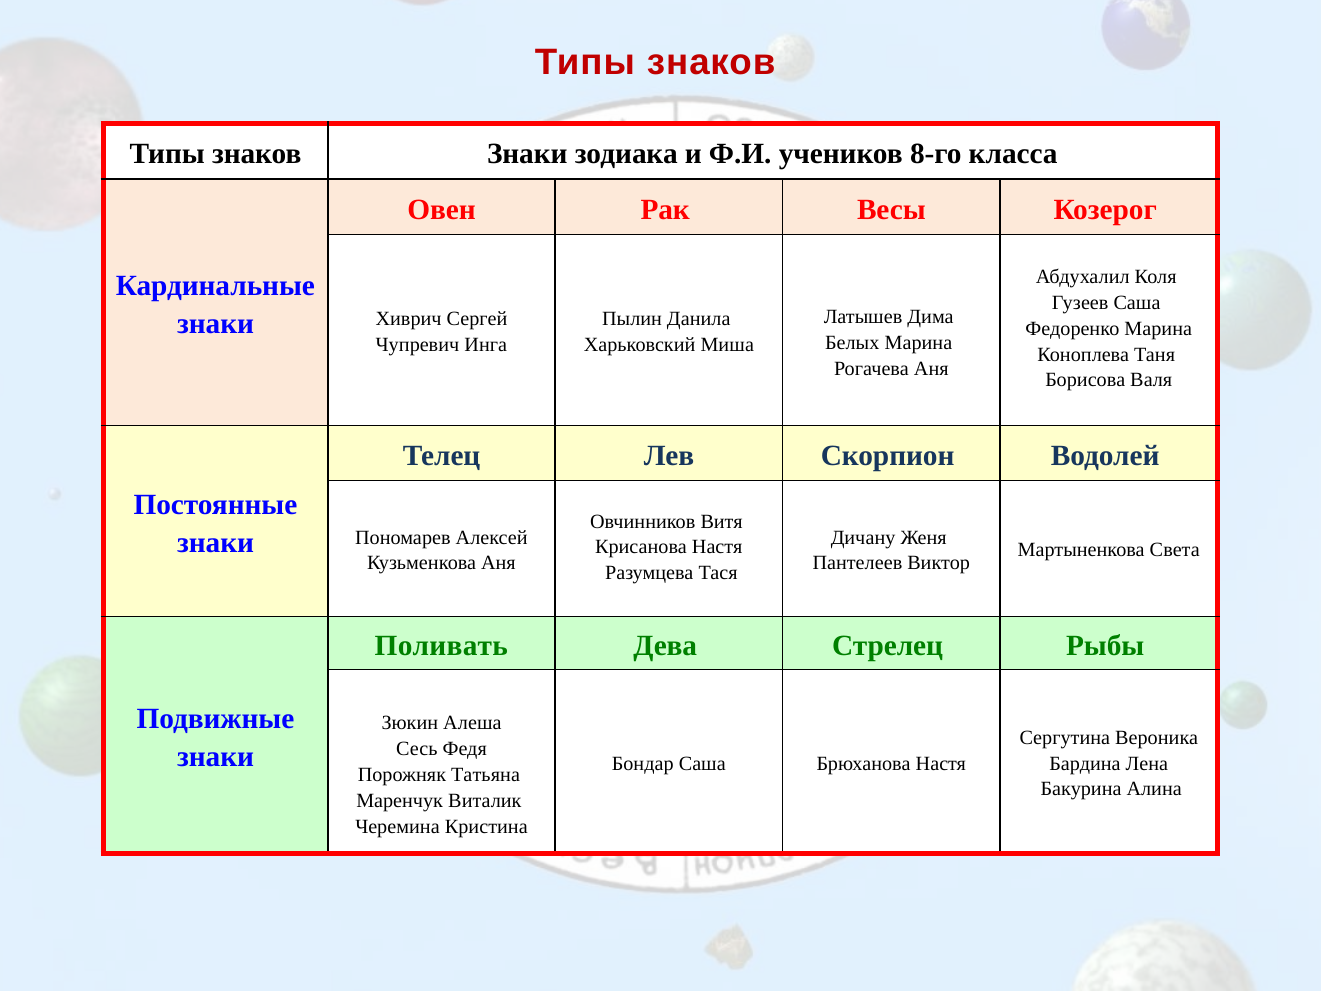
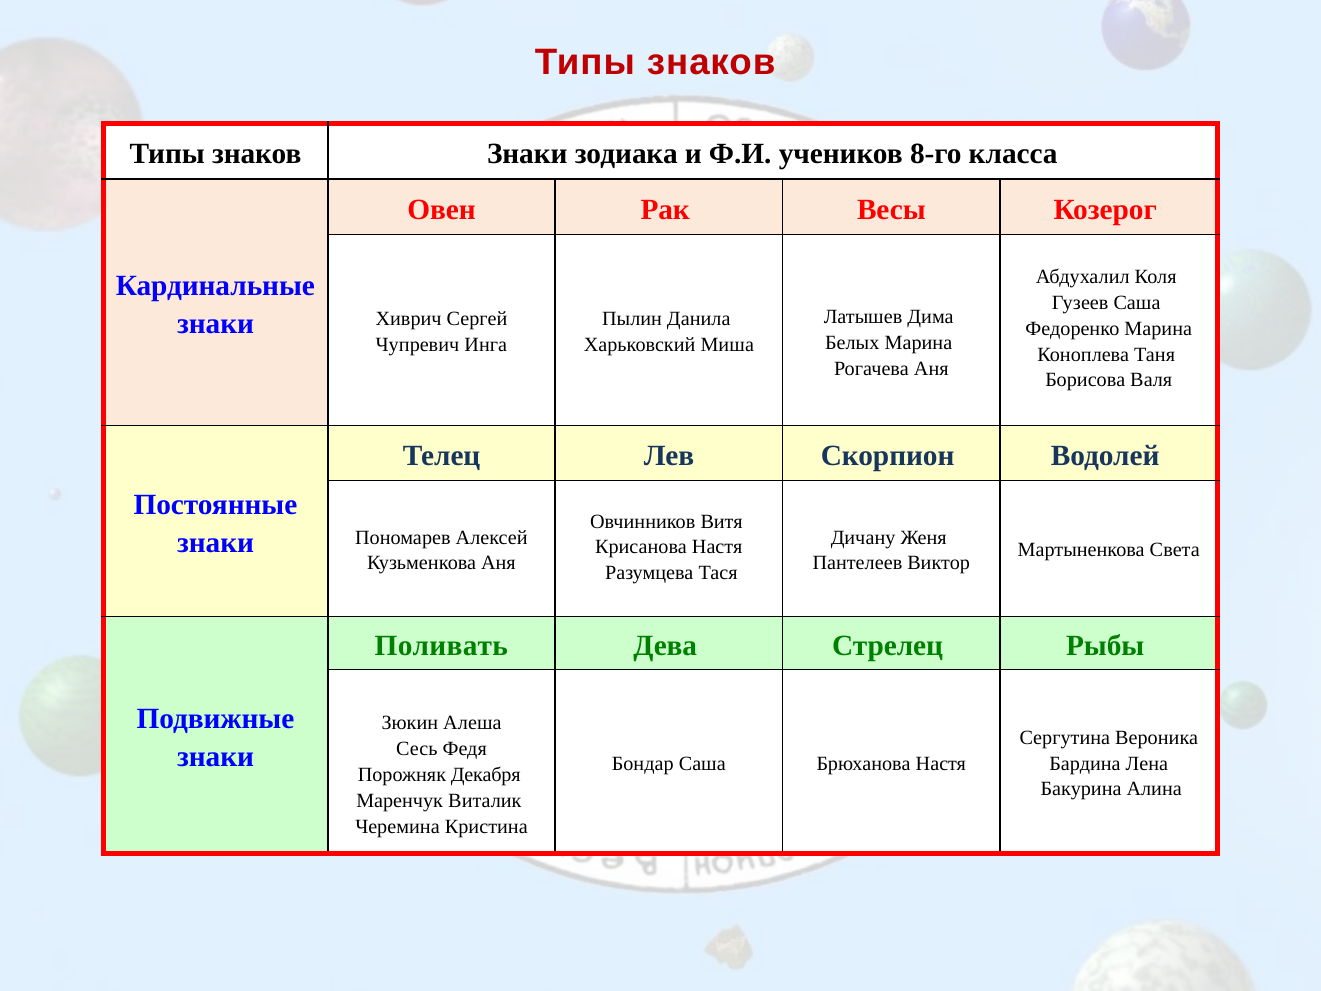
Татьяна: Татьяна -> Декабря
